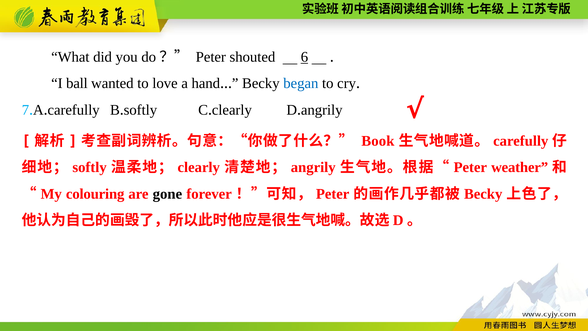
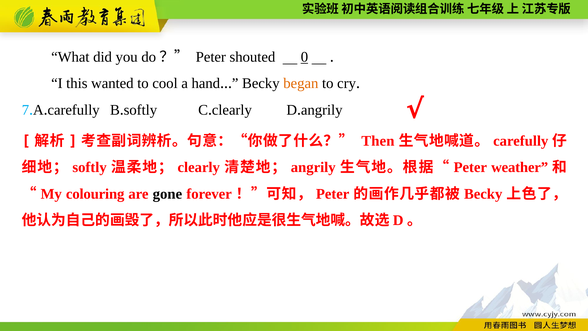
6: 6 -> 0
ball: ball -> this
love: love -> cool
began colour: blue -> orange
Book: Book -> Then
